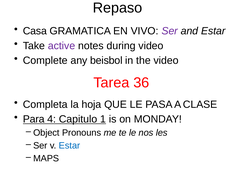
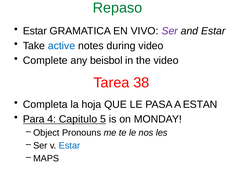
Repaso colour: black -> green
Casa at (35, 31): Casa -> Estar
active colour: purple -> blue
36: 36 -> 38
CLASE: CLASE -> ESTAN
1: 1 -> 5
